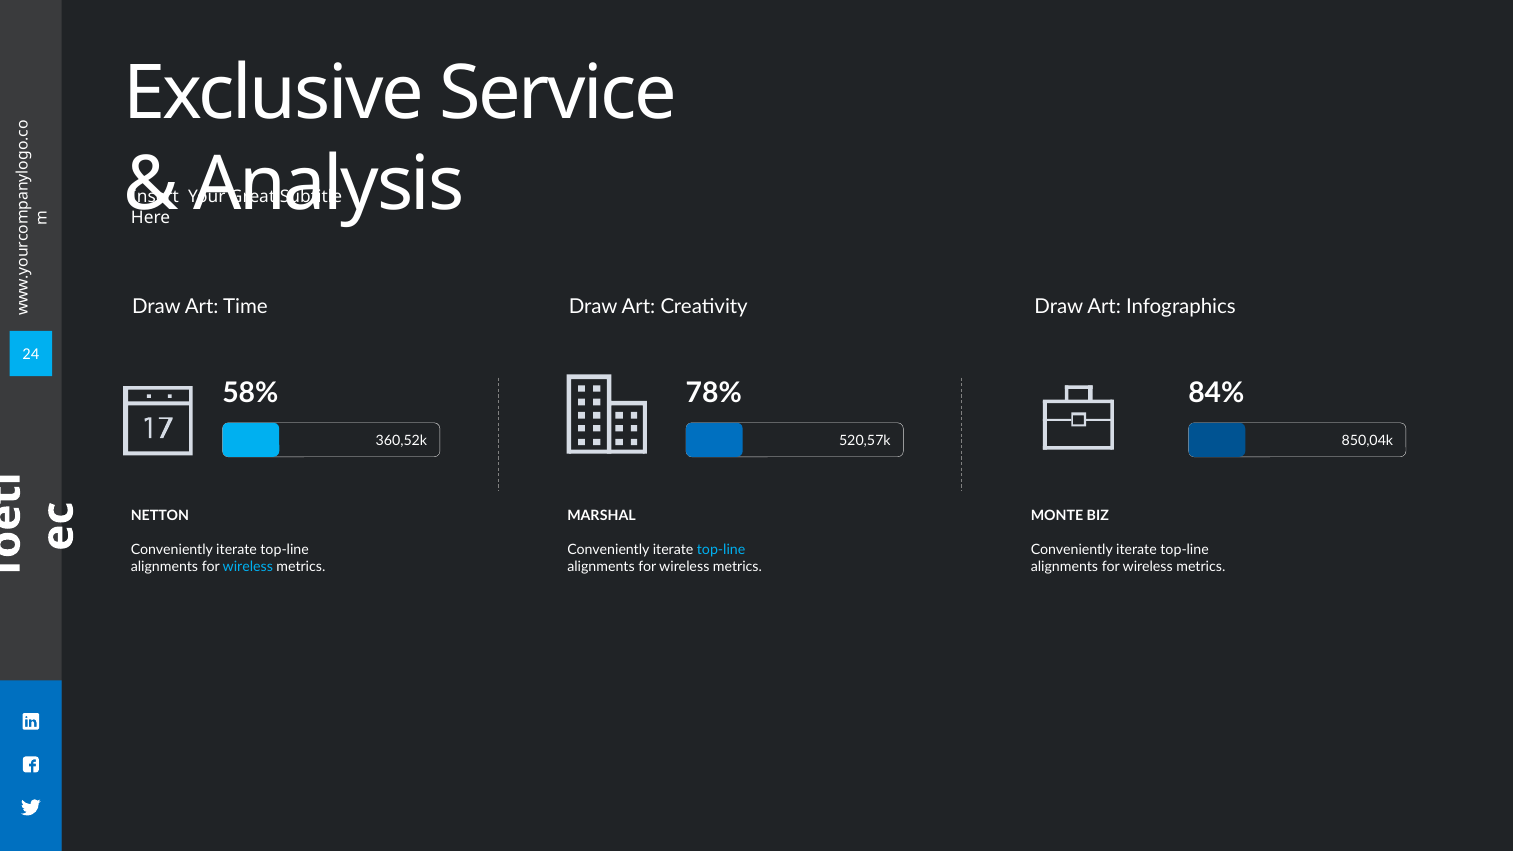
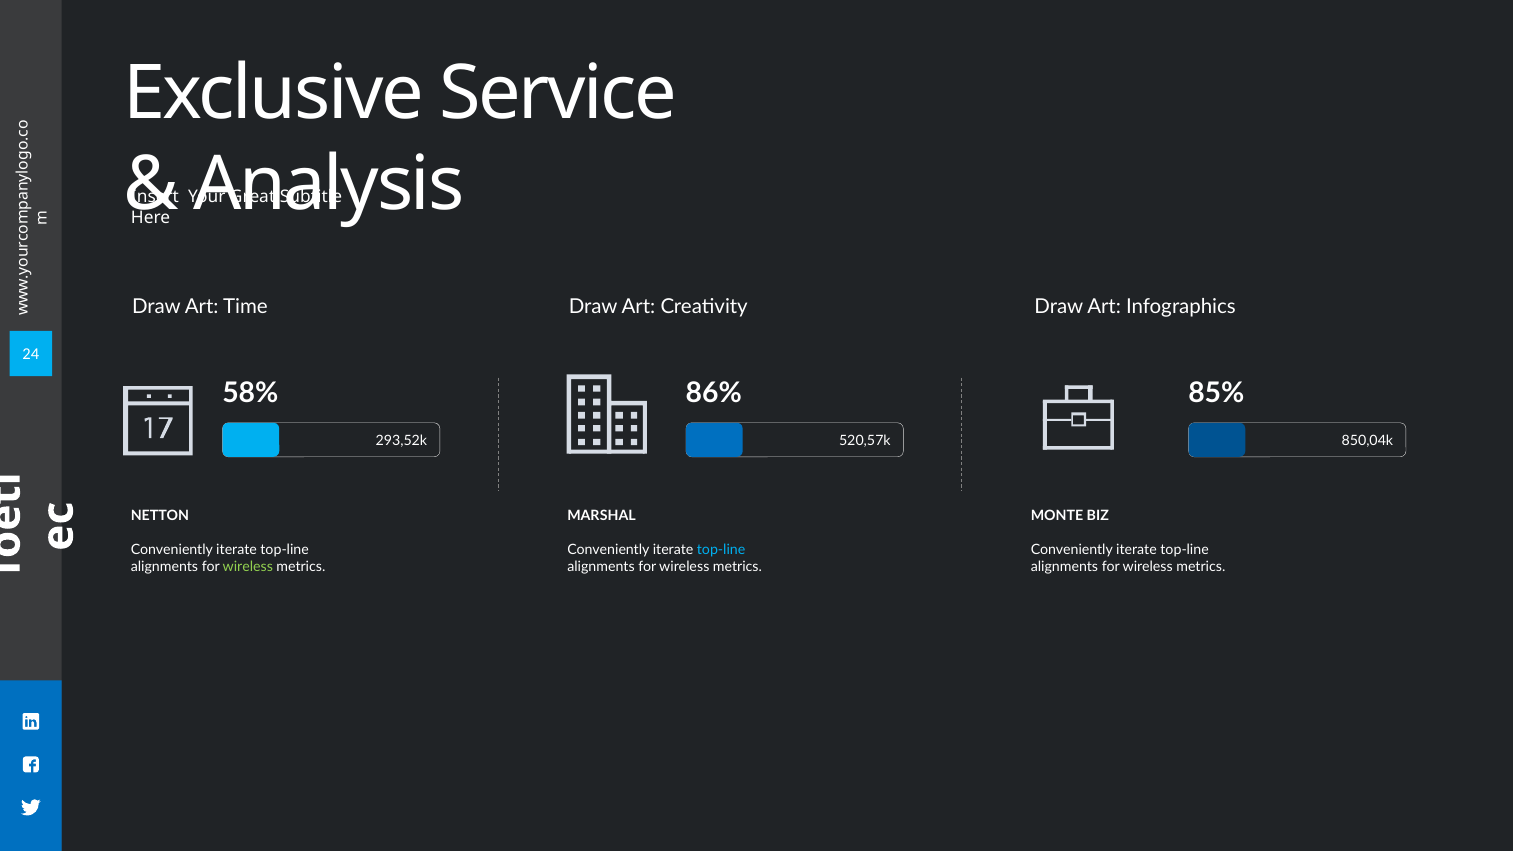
78%: 78% -> 86%
84%: 84% -> 85%
360,52k: 360,52k -> 293,52k
wireless at (248, 567) colour: light blue -> light green
